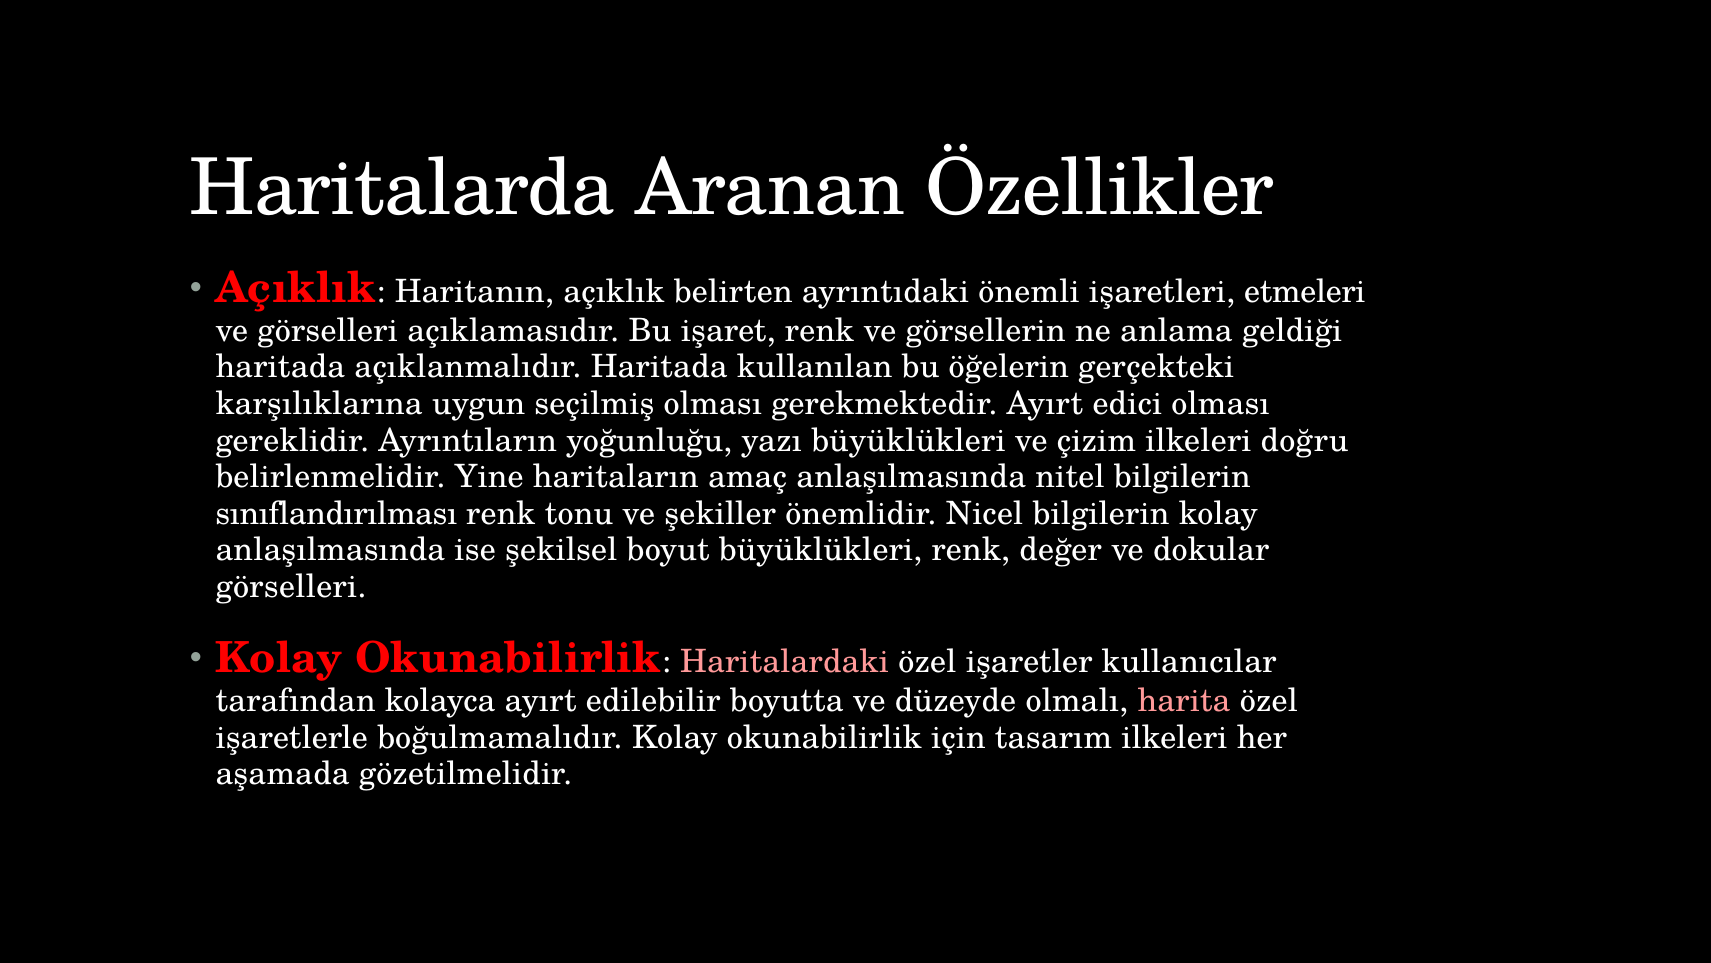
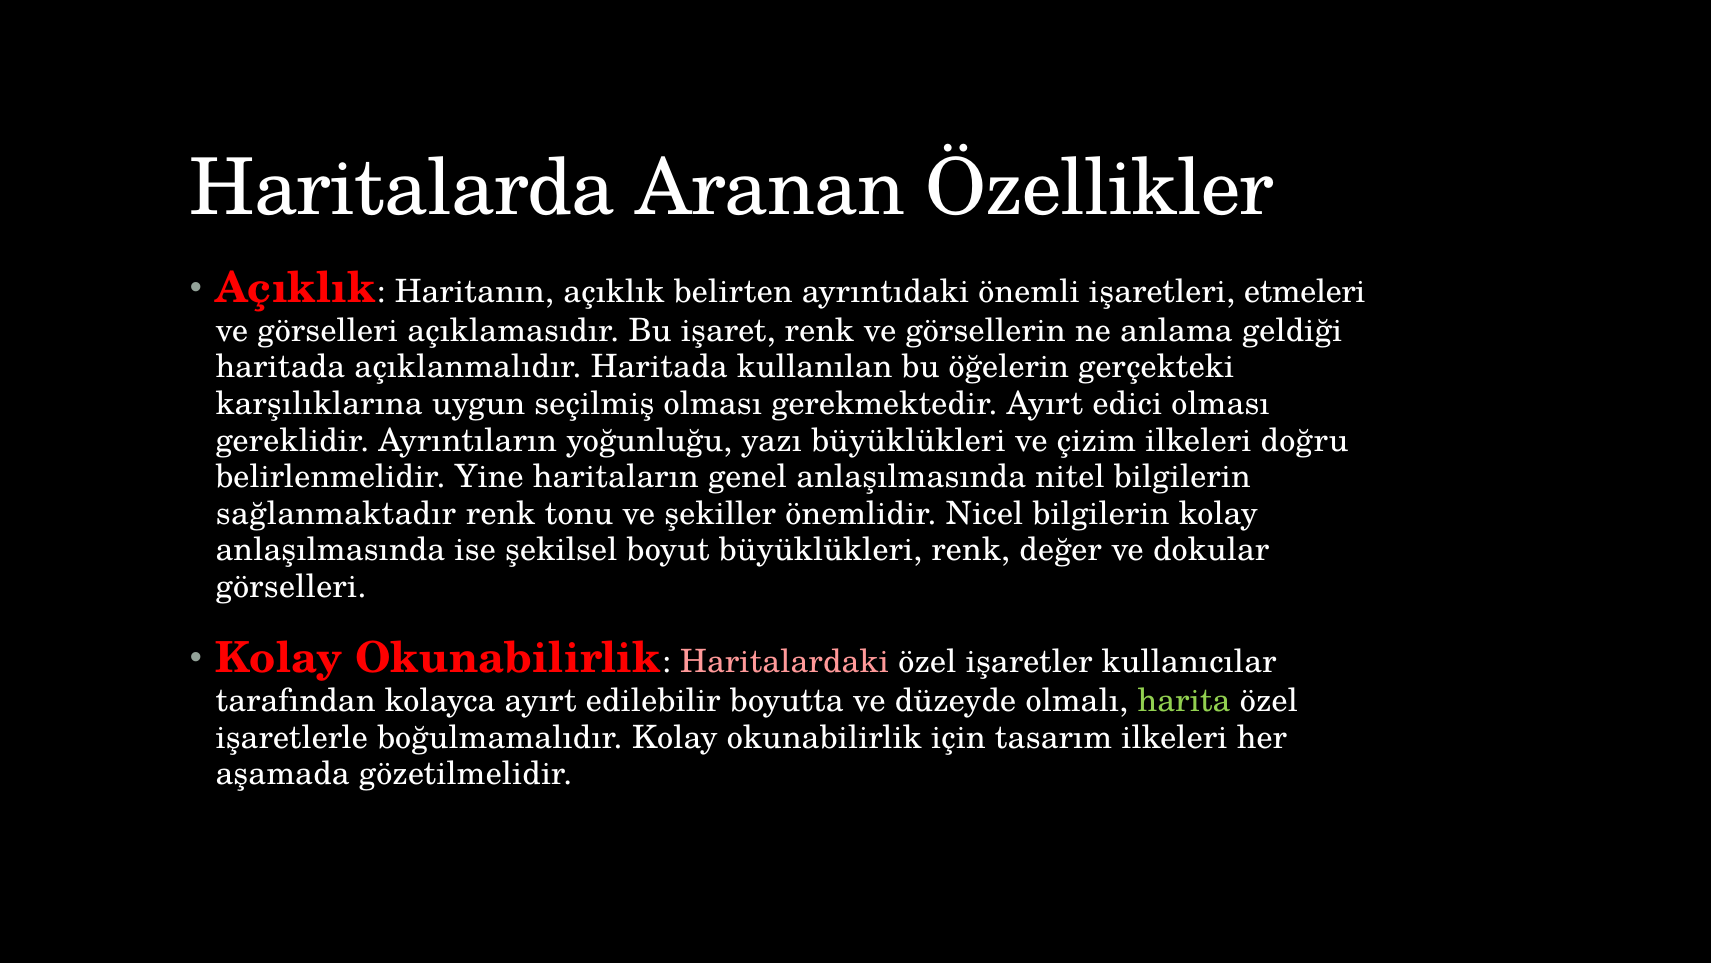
amaç: amaç -> genel
sınıflandırılması: sınıflandırılması -> sağlanmaktadır
harita colour: pink -> light green
